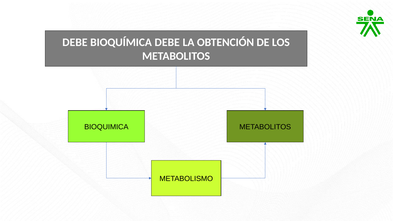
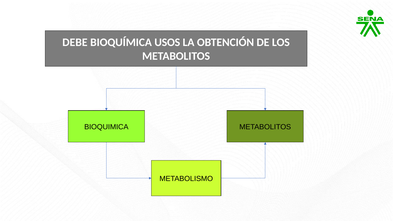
BIOQUÍMICA DEBE: DEBE -> USOS
